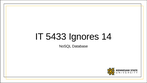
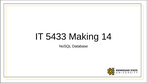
Ignores: Ignores -> Making
